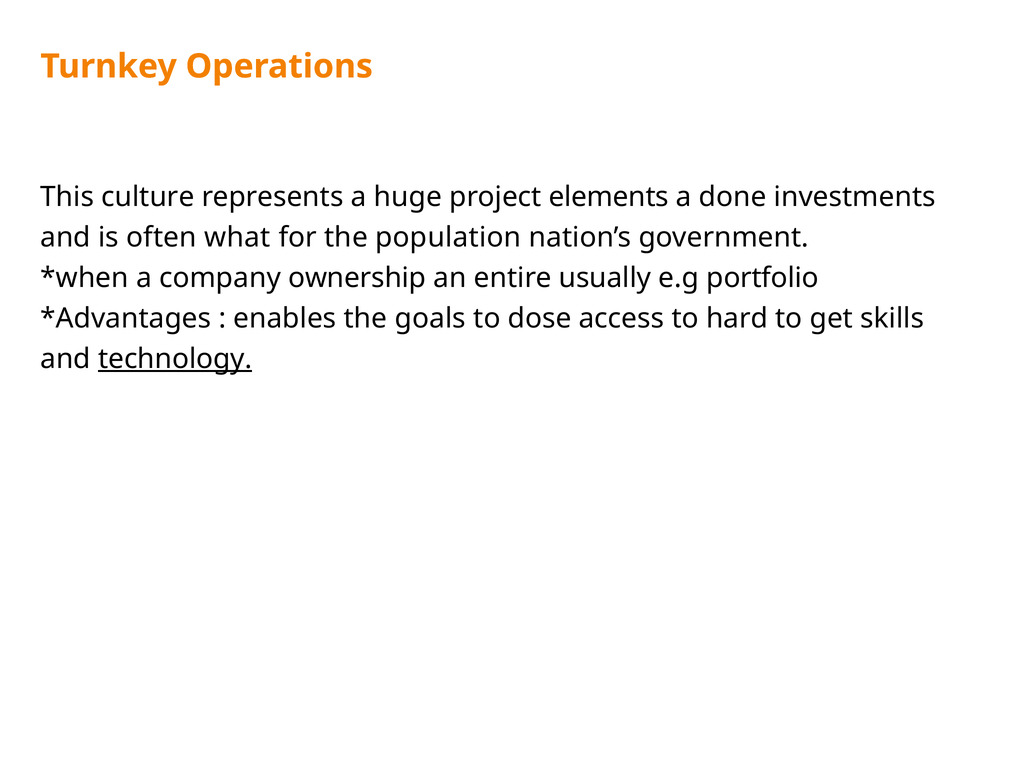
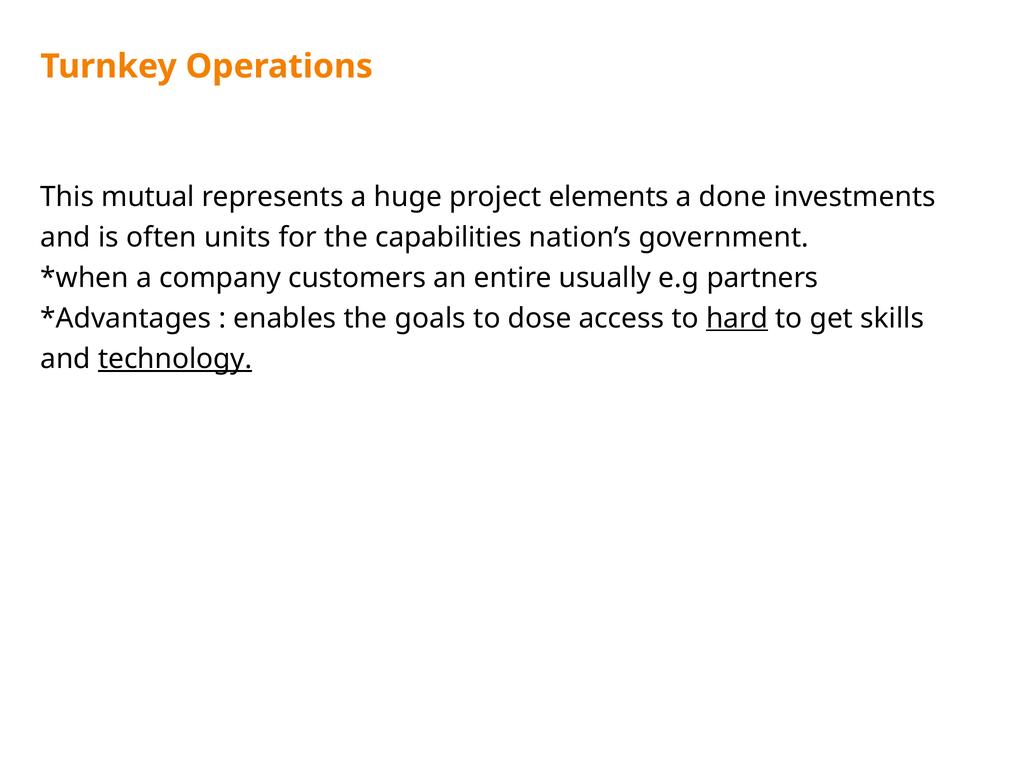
culture: culture -> mutual
what: what -> units
population: population -> capabilities
ownership: ownership -> customers
portfolio: portfolio -> partners
hard underline: none -> present
